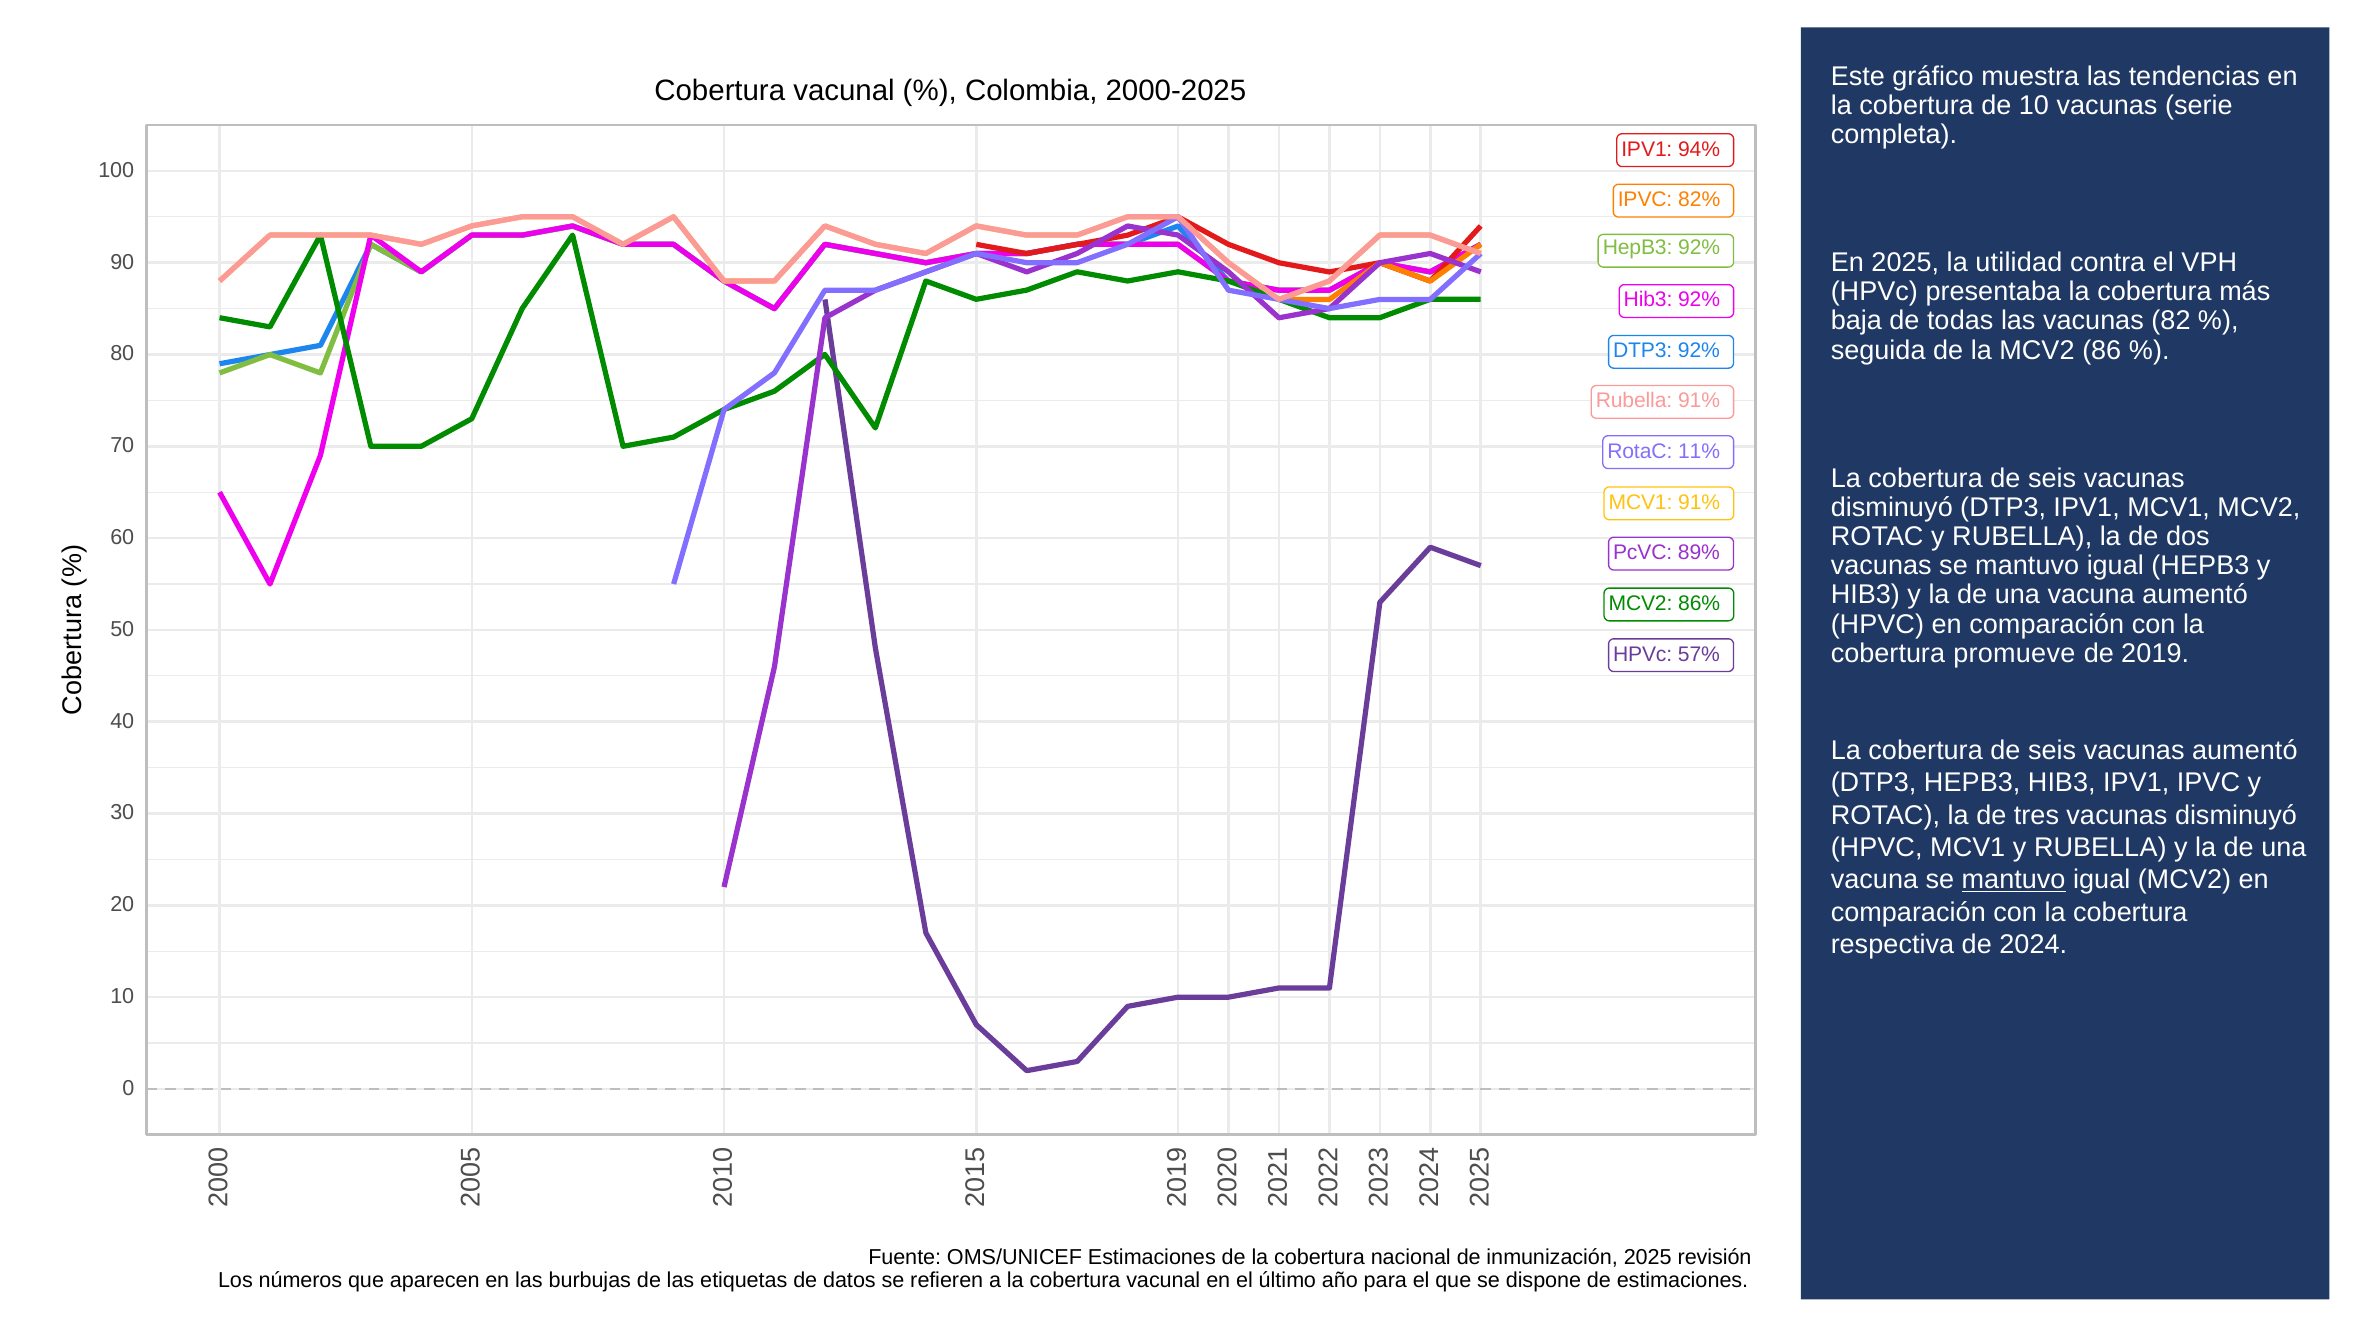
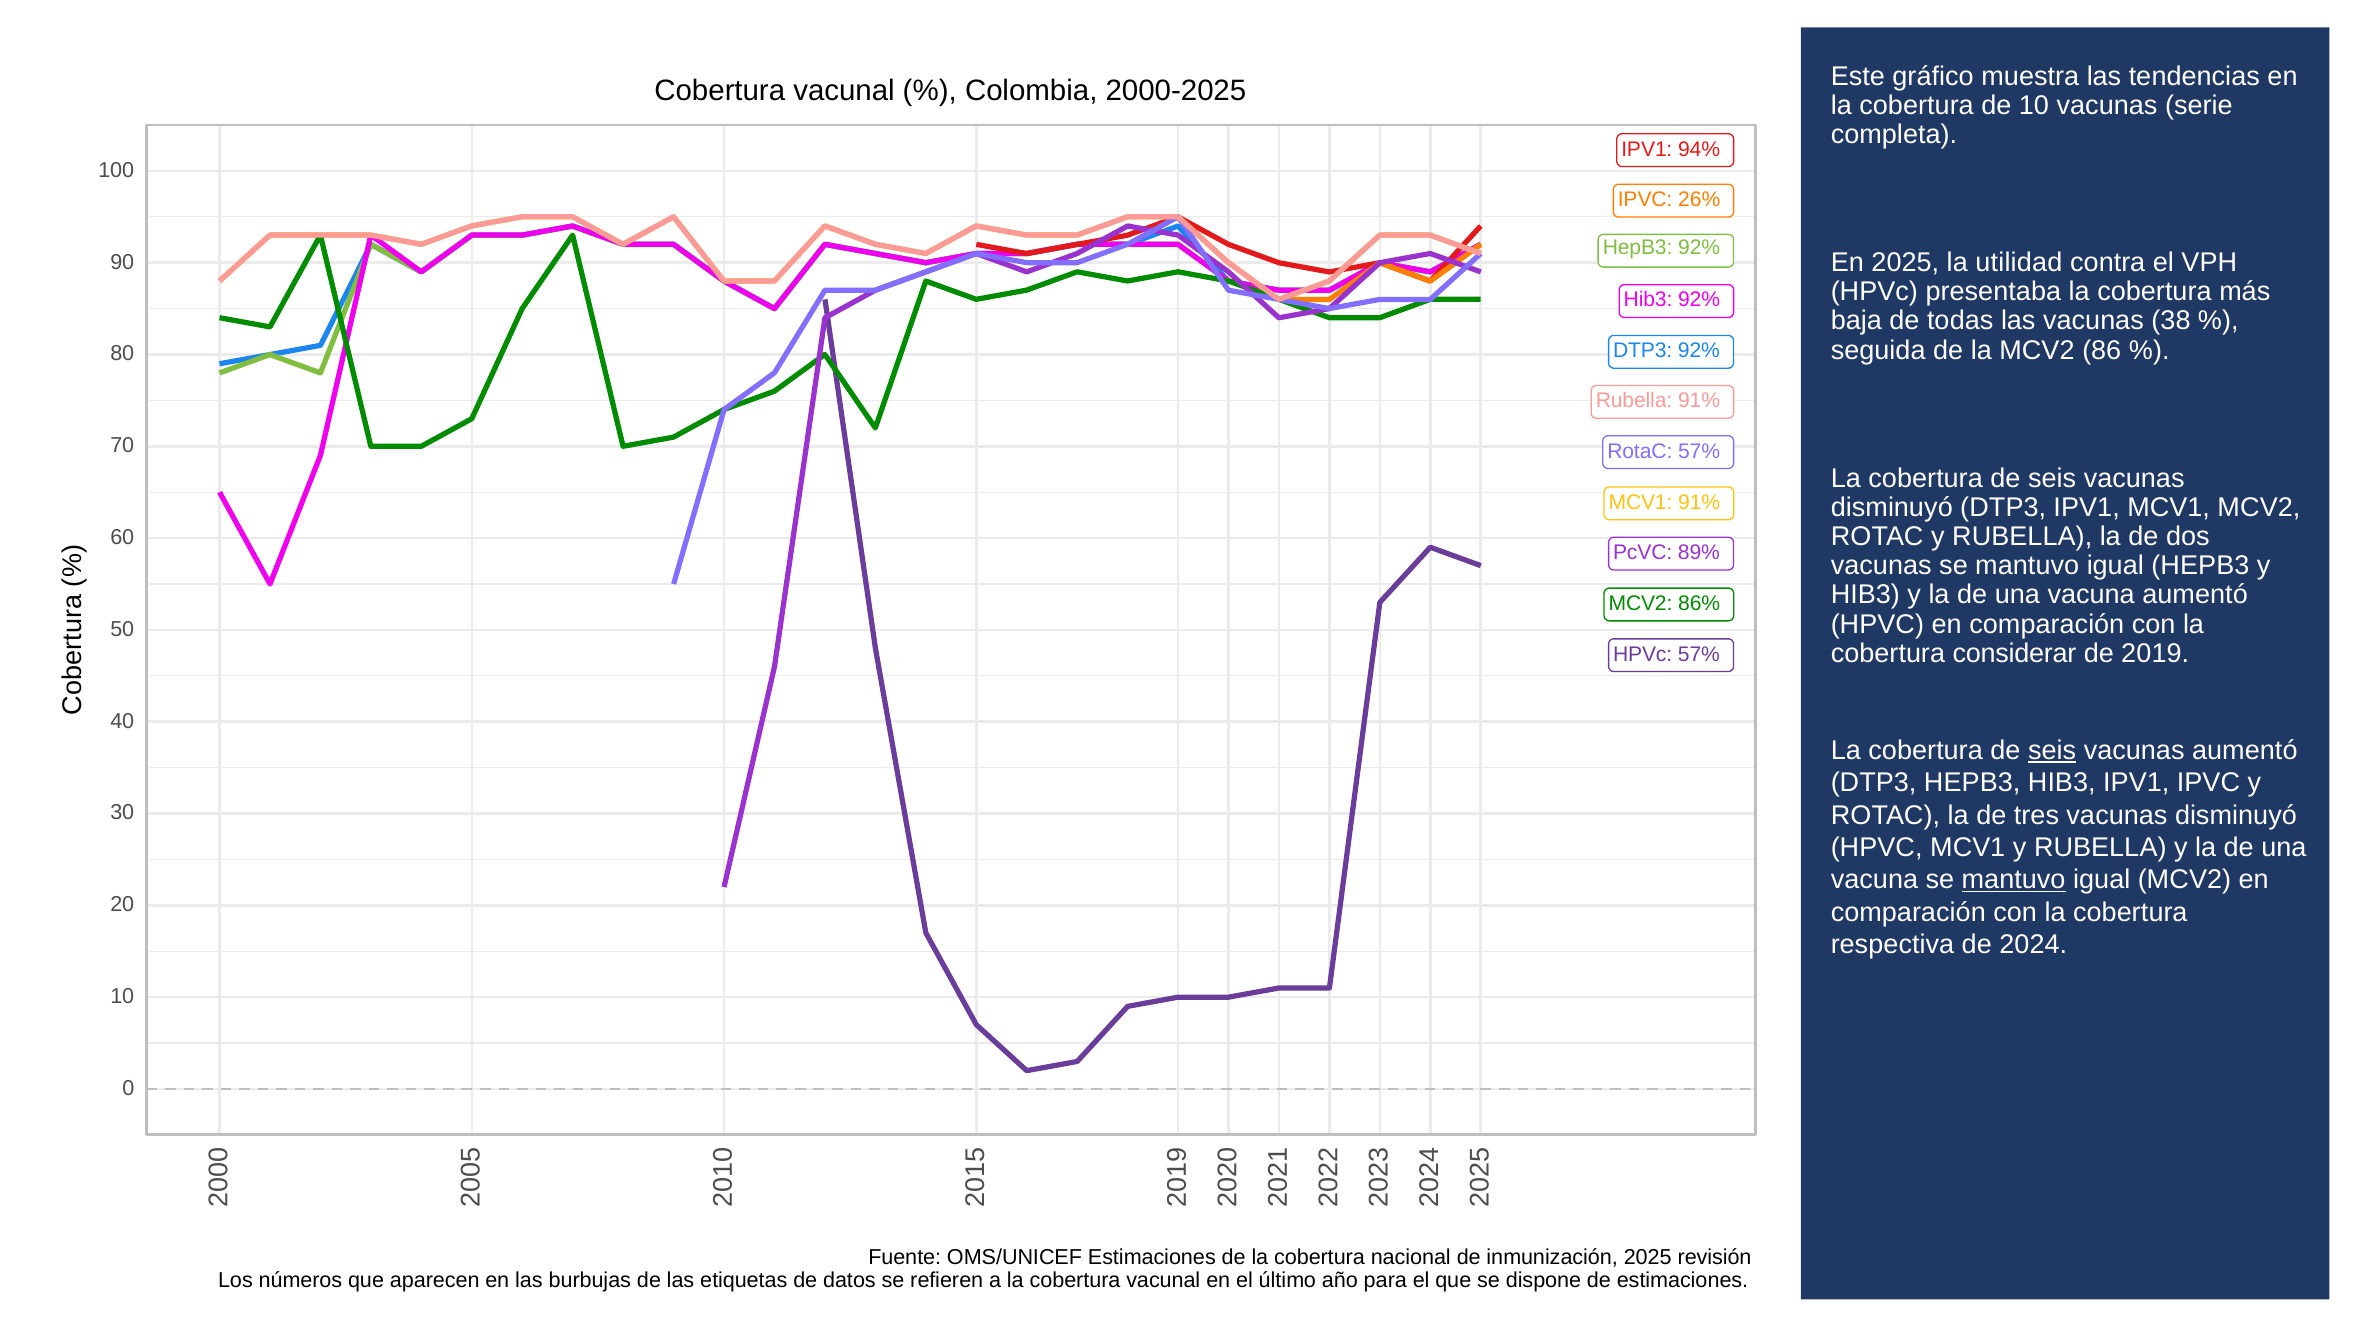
82%: 82% -> 26%
82: 82 -> 38
RotaC 11%: 11% -> 57%
promueve: promueve -> considerar
seis at (2052, 750) underline: none -> present
